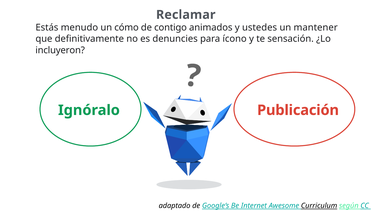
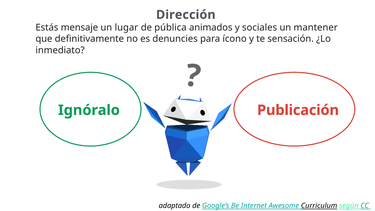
Reclamar: Reclamar -> Dirección
menudo: menudo -> mensaje
cómo: cómo -> lugar
contigo: contigo -> pública
ustedes: ustedes -> sociales
incluyeron: incluyeron -> inmediato
